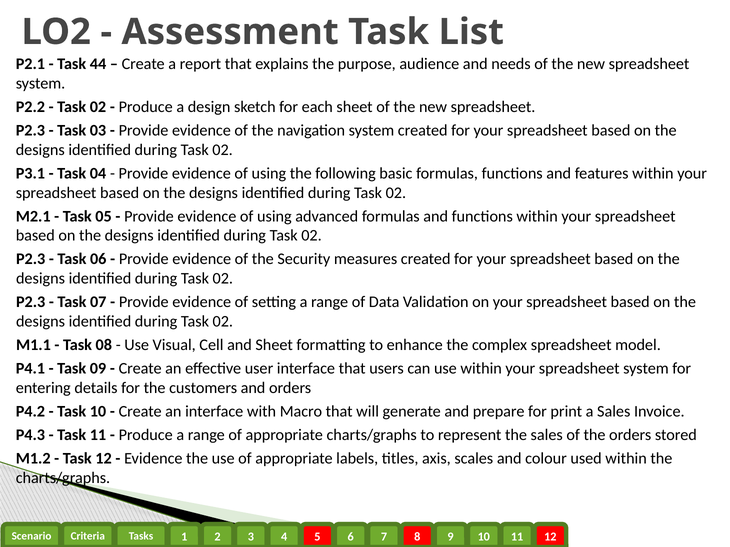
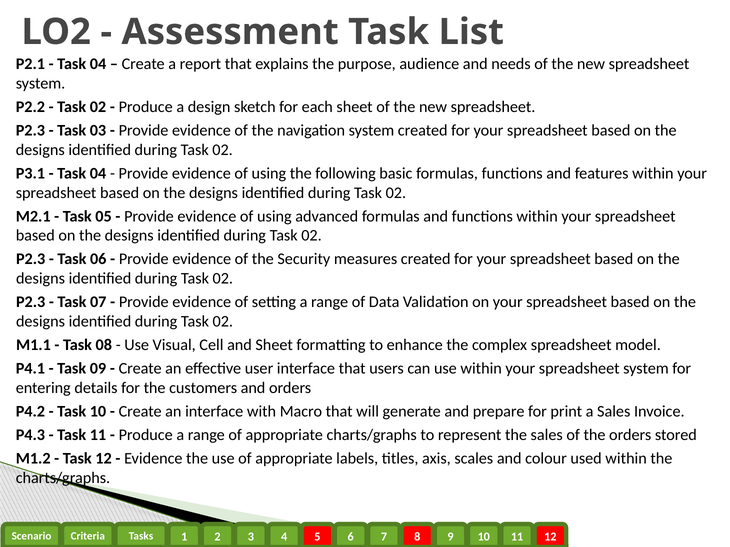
44 at (98, 64): 44 -> 04
